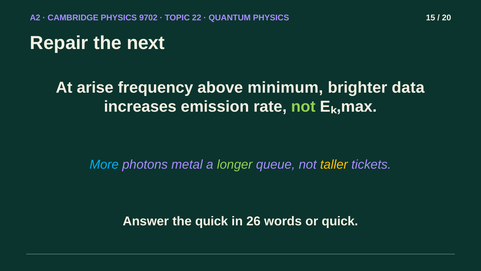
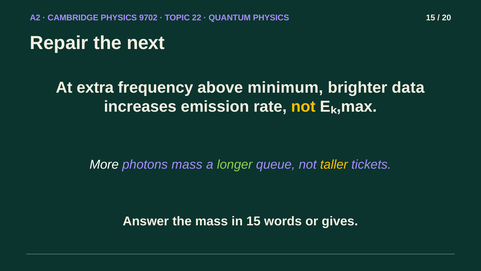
arise: arise -> extra
not at (303, 106) colour: light green -> yellow
More colour: light blue -> white
photons metal: metal -> mass
the quick: quick -> mass
in 26: 26 -> 15
or quick: quick -> gives
